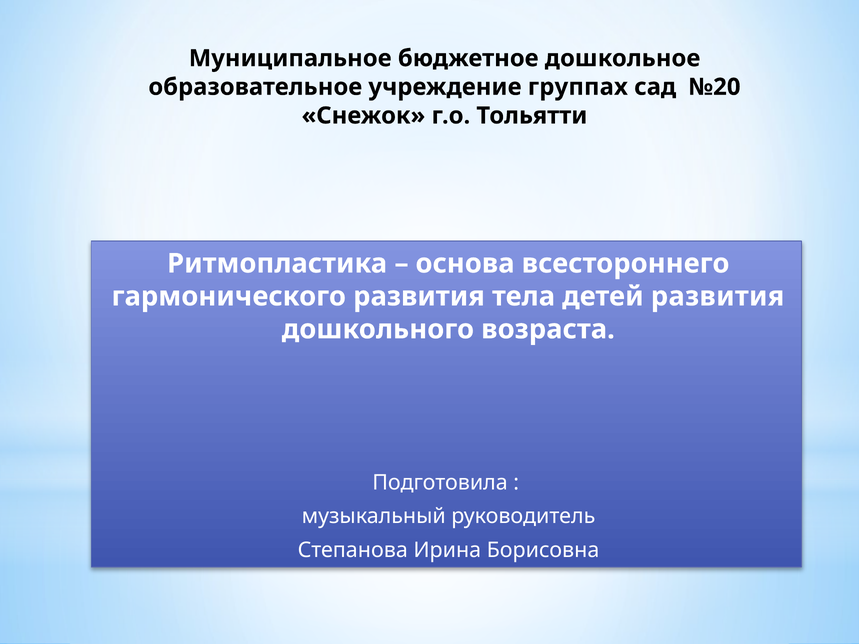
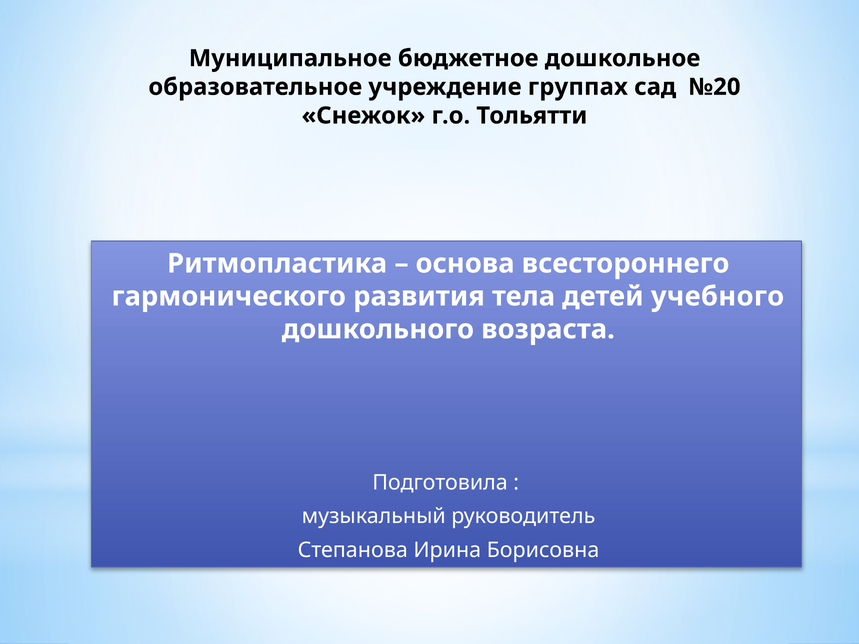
детей развития: развития -> учебного
